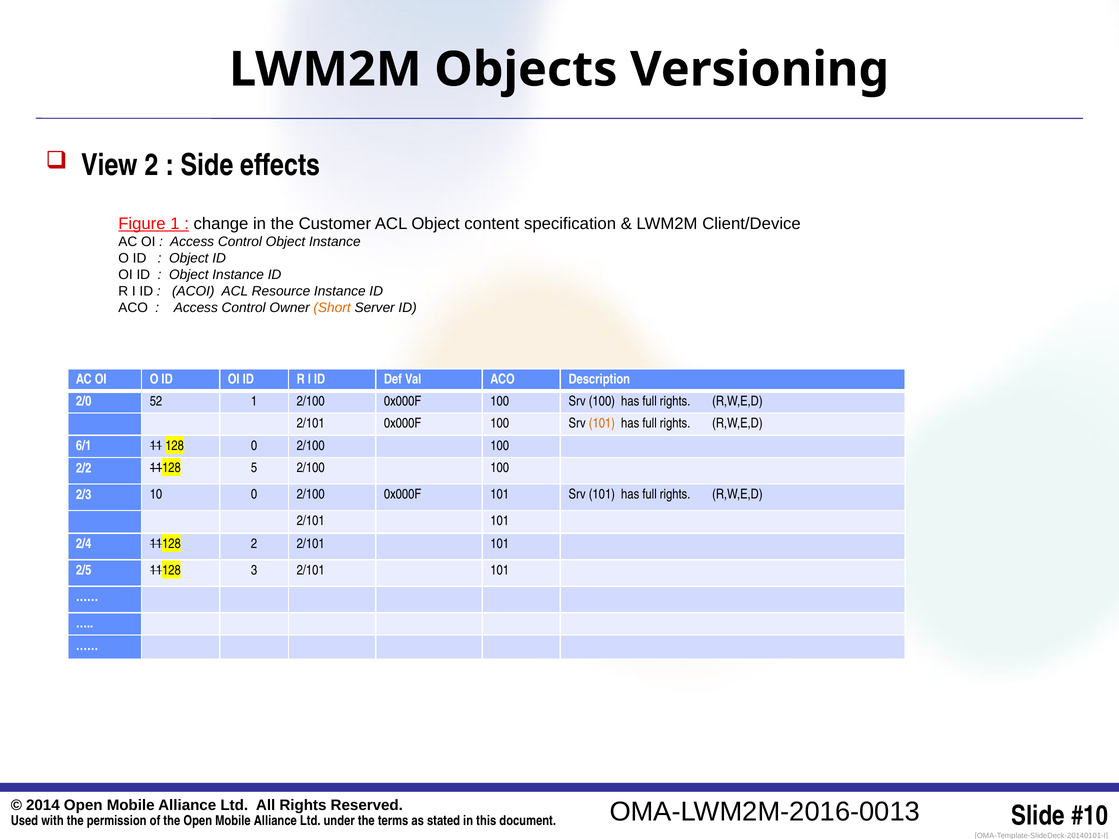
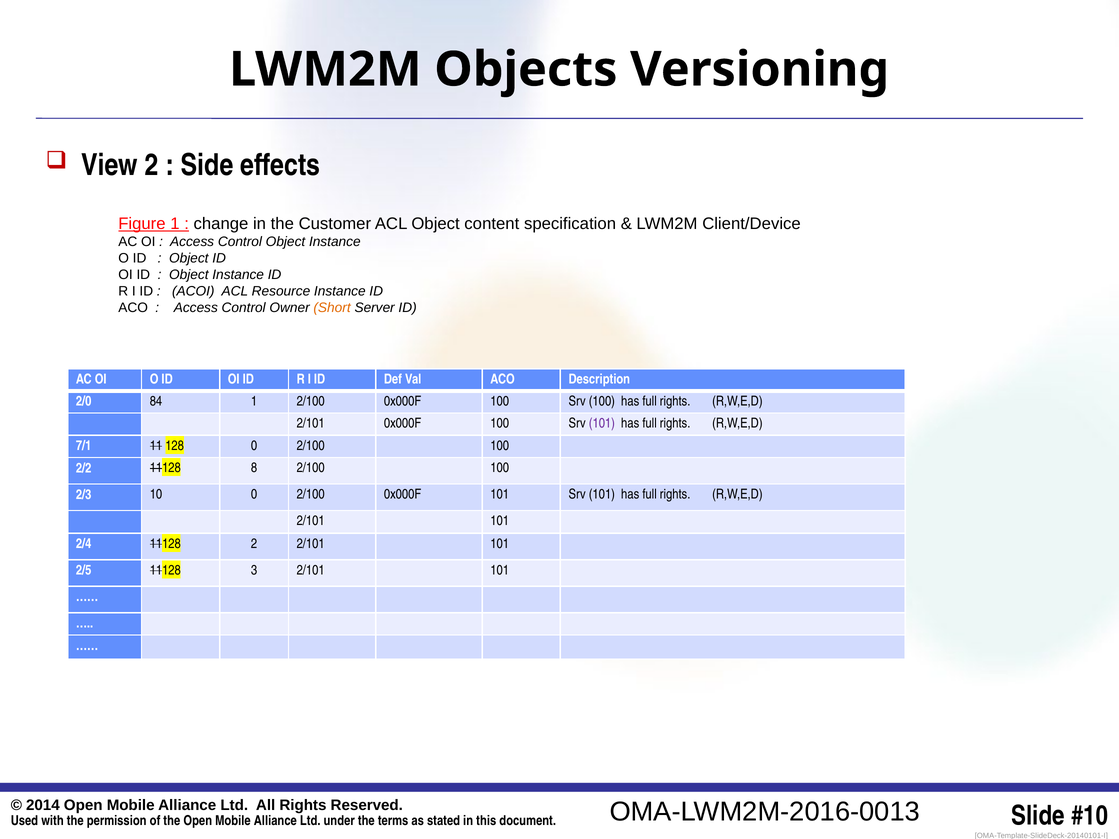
52: 52 -> 84
101 at (602, 424) colour: orange -> purple
6/1: 6/1 -> 7/1
5: 5 -> 8
